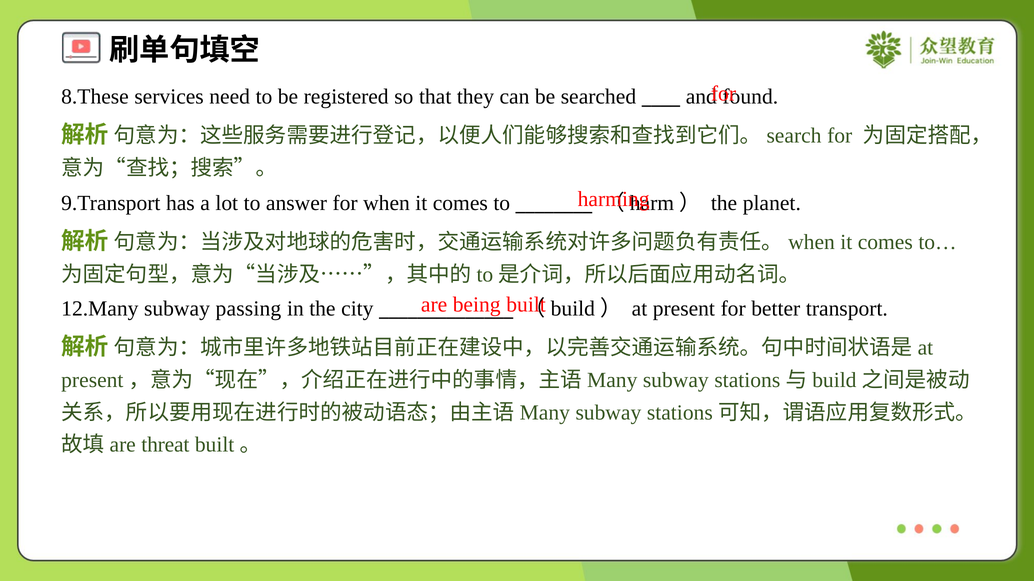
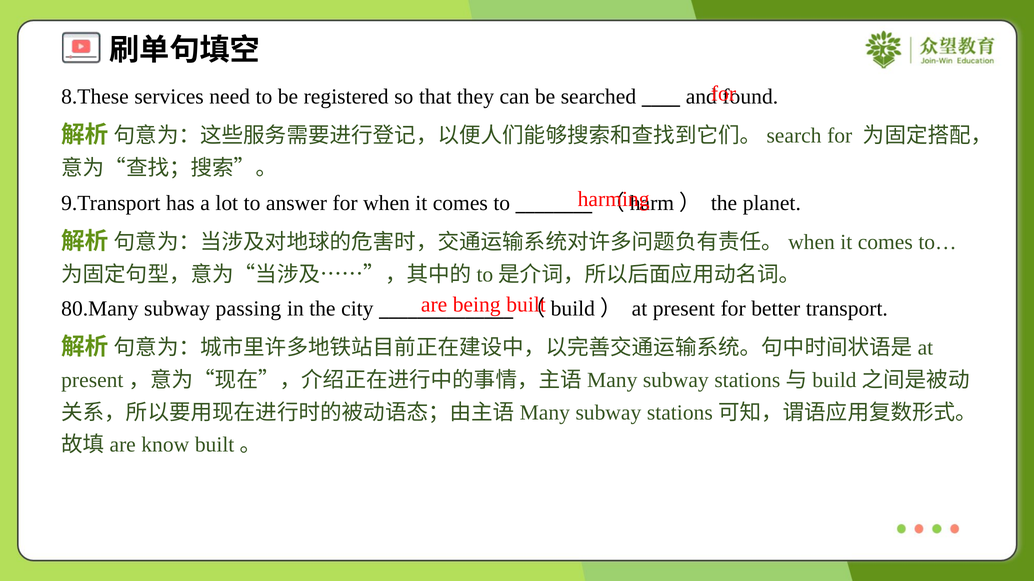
12.Many: 12.Many -> 80.Many
threat: threat -> know
